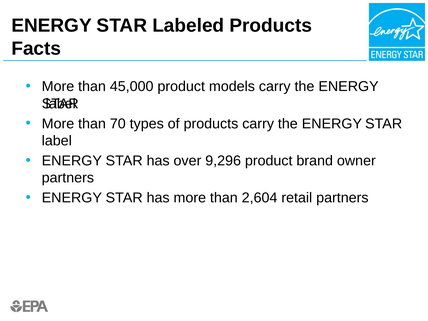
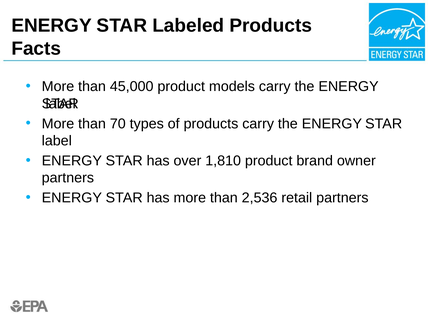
9,296: 9,296 -> 1,810
2,604: 2,604 -> 2,536
